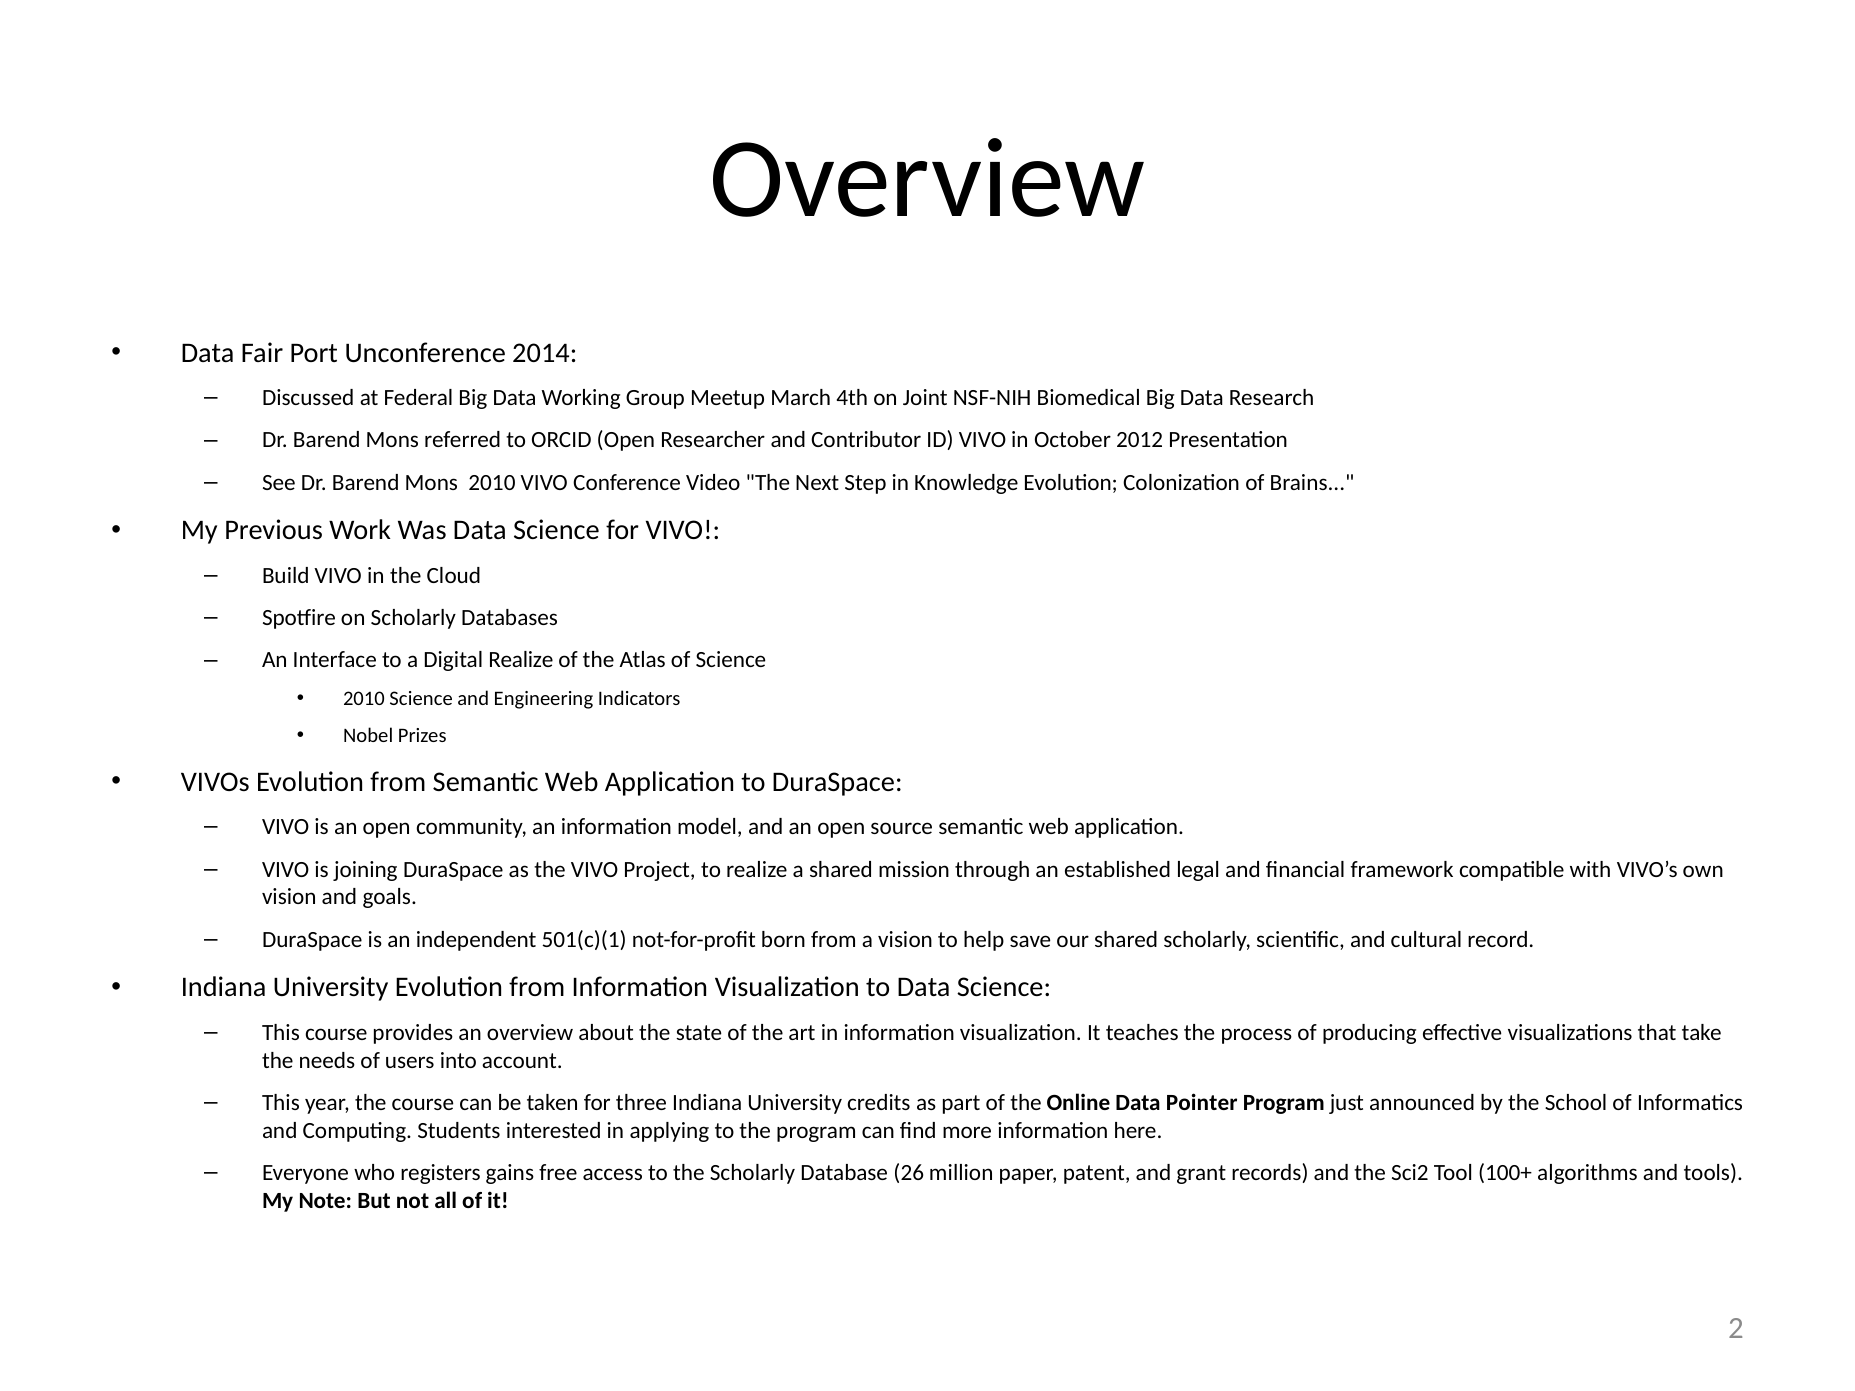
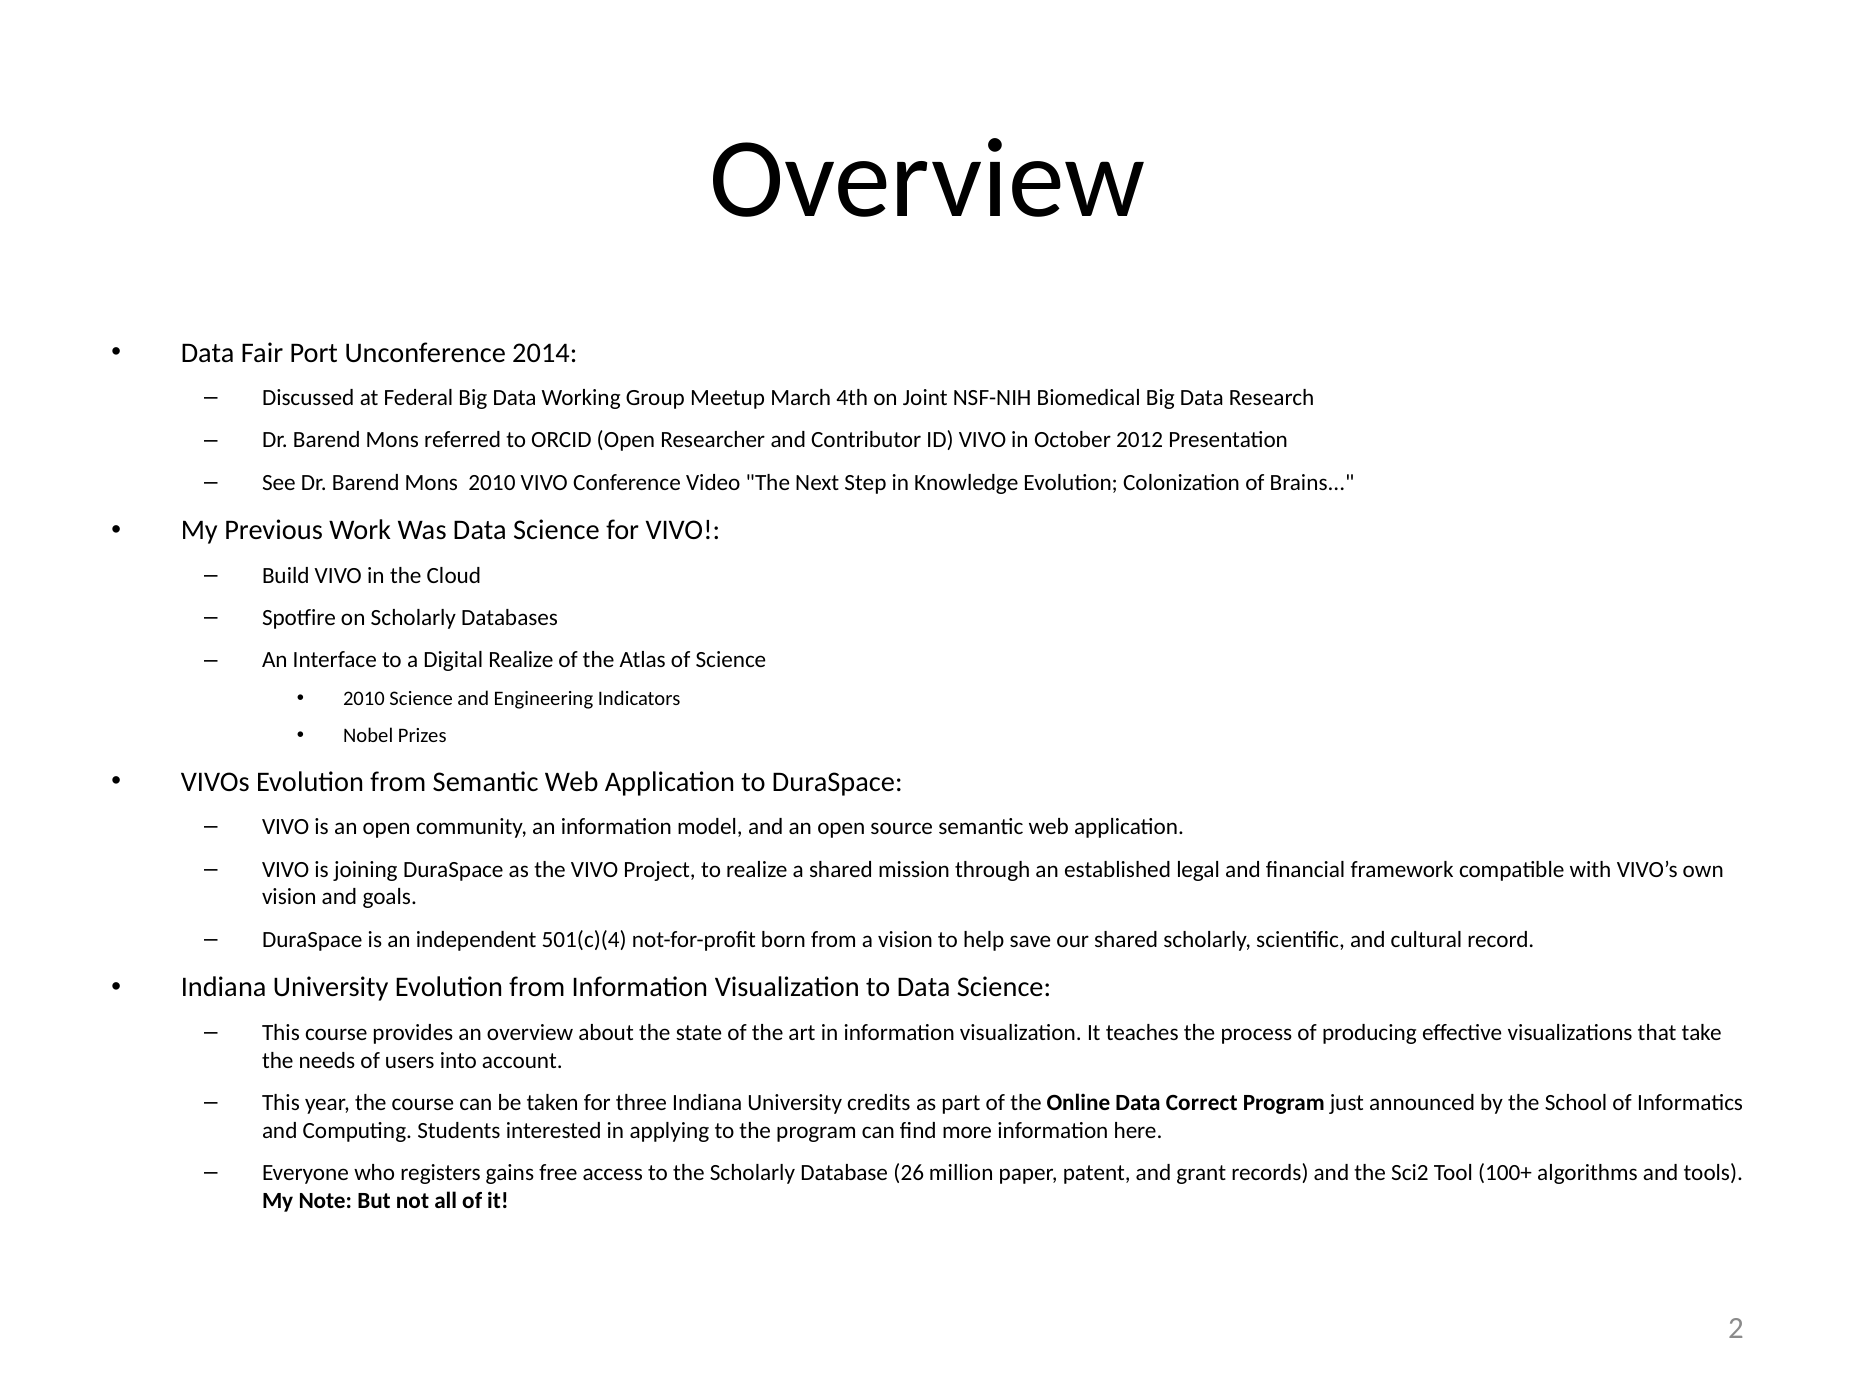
501(c)(1: 501(c)(1 -> 501(c)(4
Pointer: Pointer -> Correct
